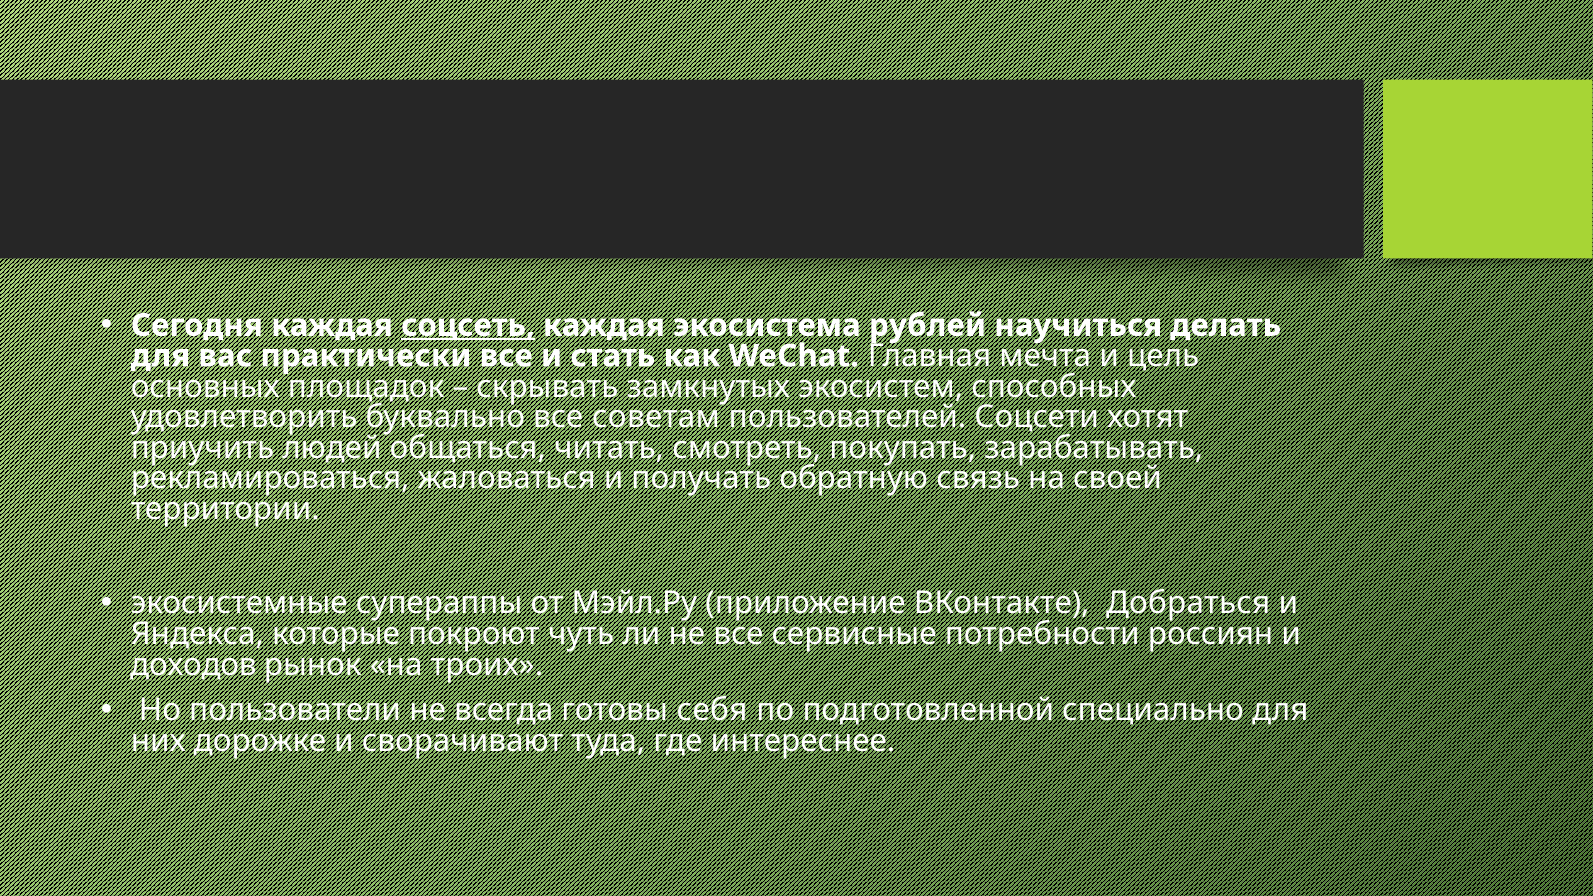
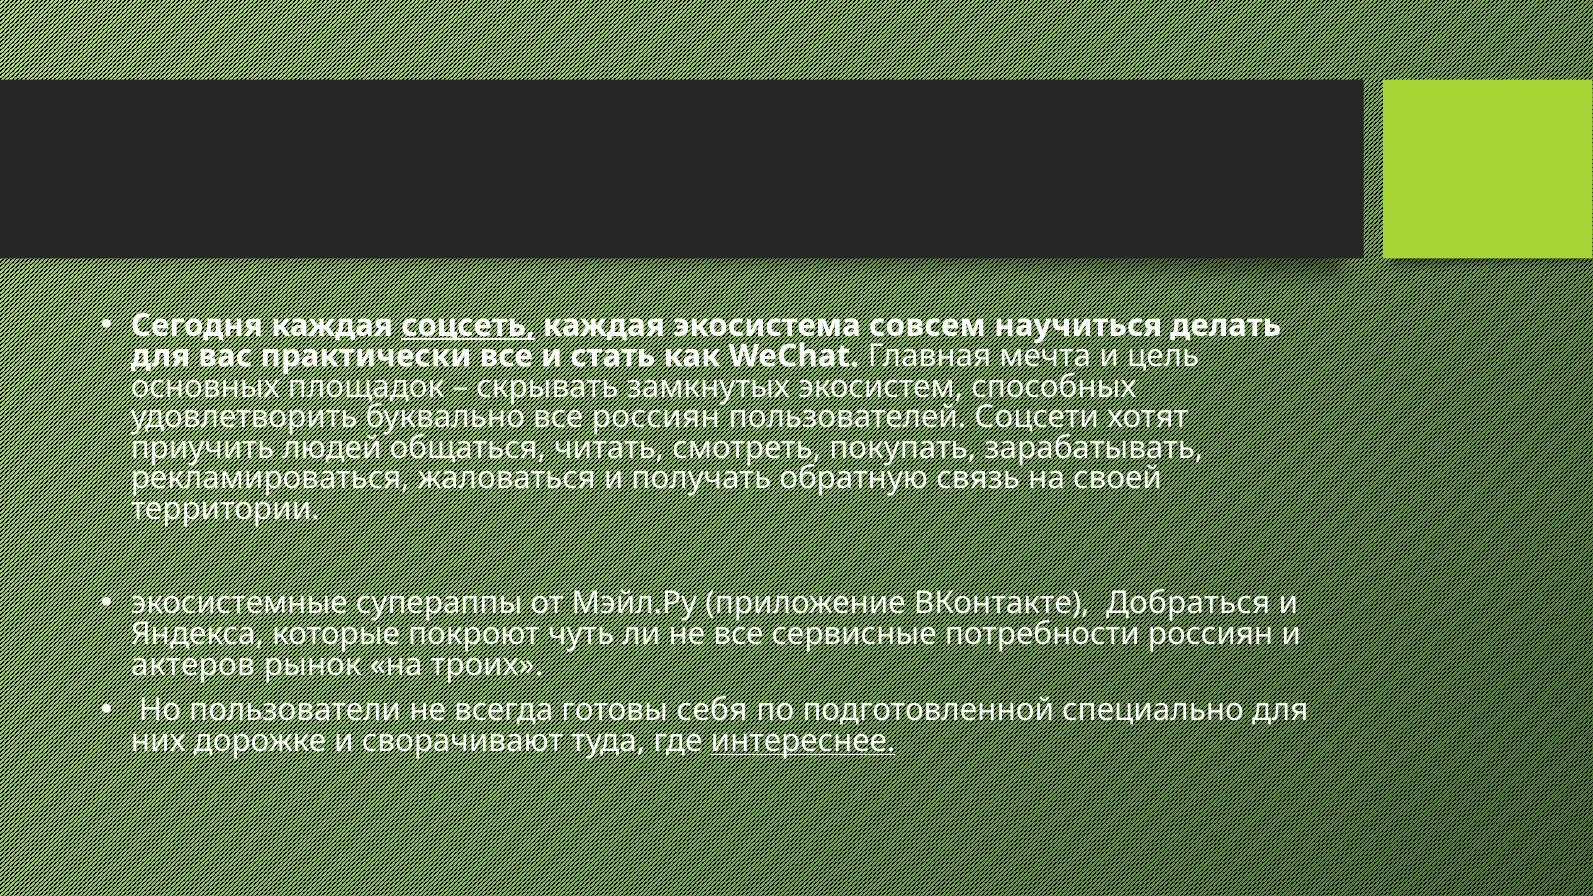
рублей: рублей -> совсем
все советам: советам -> россиян
доходов: доходов -> актеров
интереснее underline: none -> present
